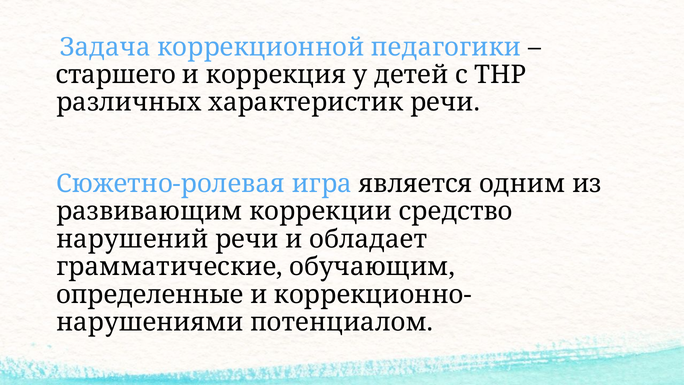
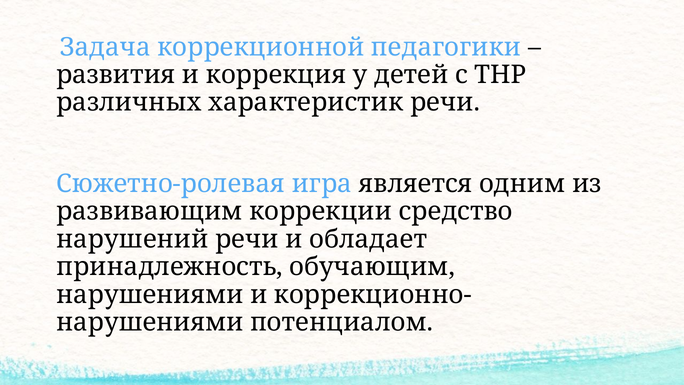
старшего: старшего -> развития
грамматические: грамматические -> принадлежность
определенные at (150, 294): определенные -> нарушениями
